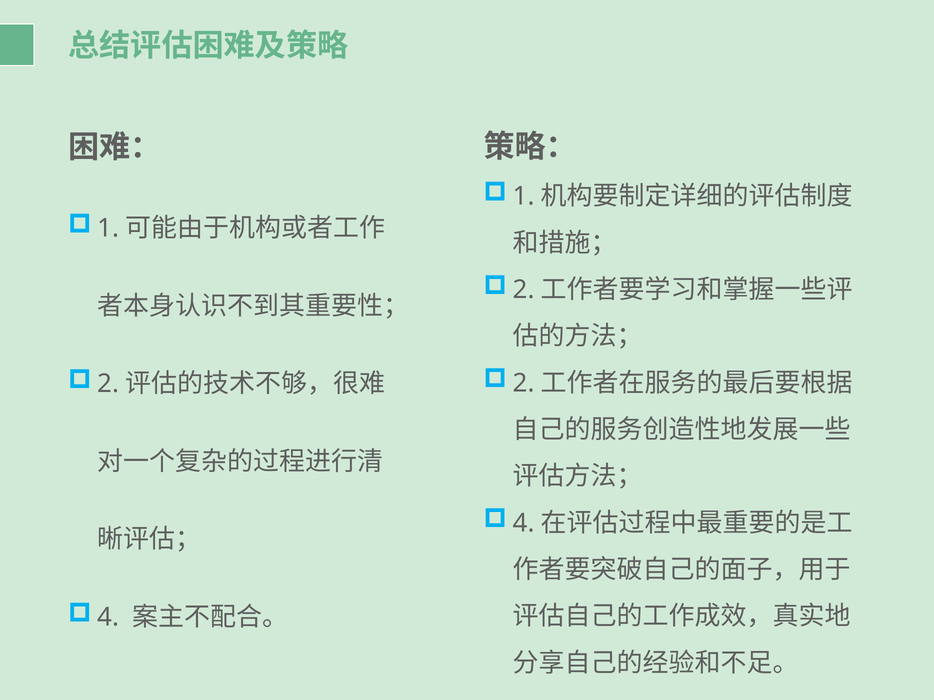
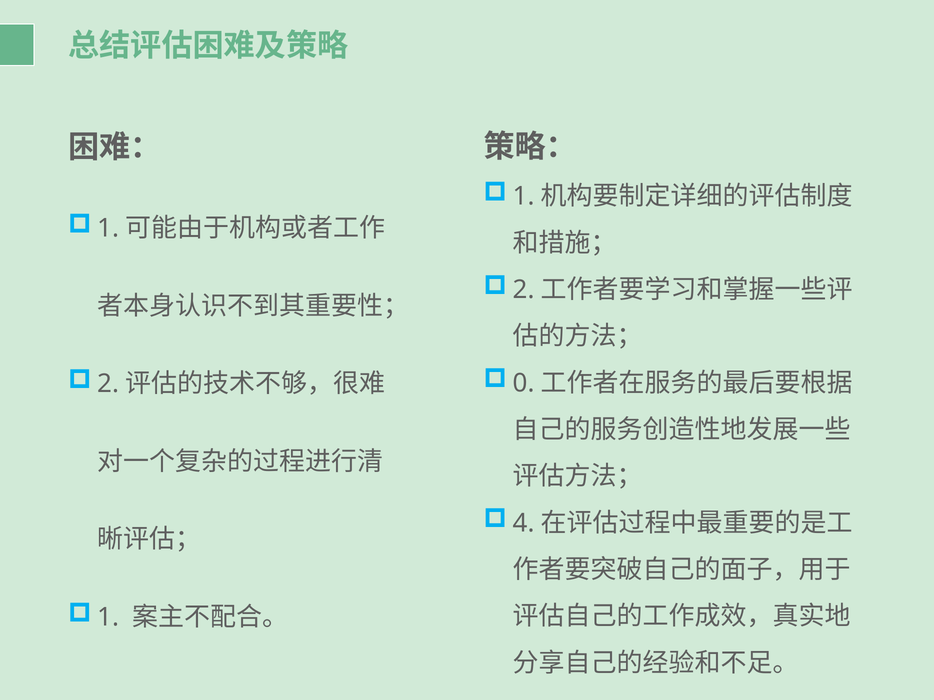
2 at (524, 383): 2 -> 0
4 at (108, 618): 4 -> 1
